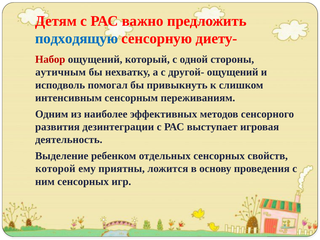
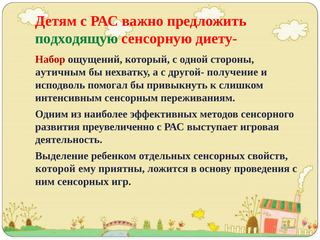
подходящую colour: blue -> green
другой- ощущений: ощущений -> получение
дезинтеграции: дезинтеграции -> преувеличенно
